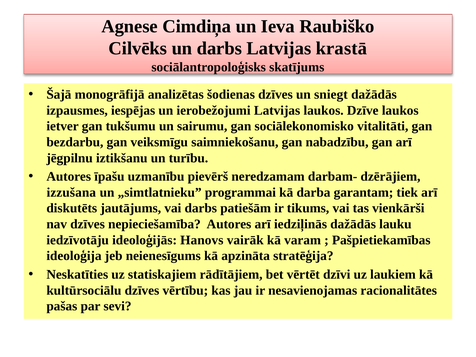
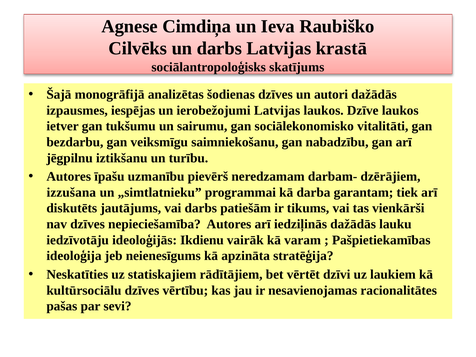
sniegt: sniegt -> autori
Hanovs: Hanovs -> Ikdienu
